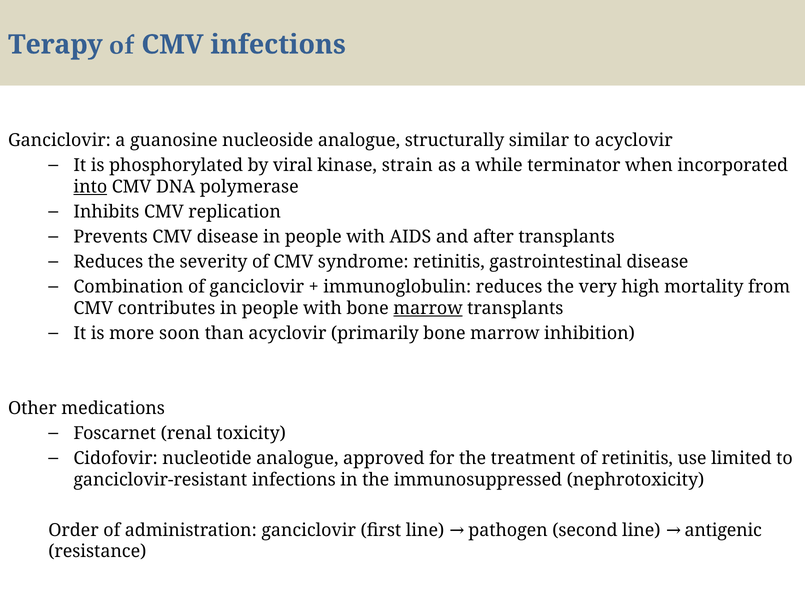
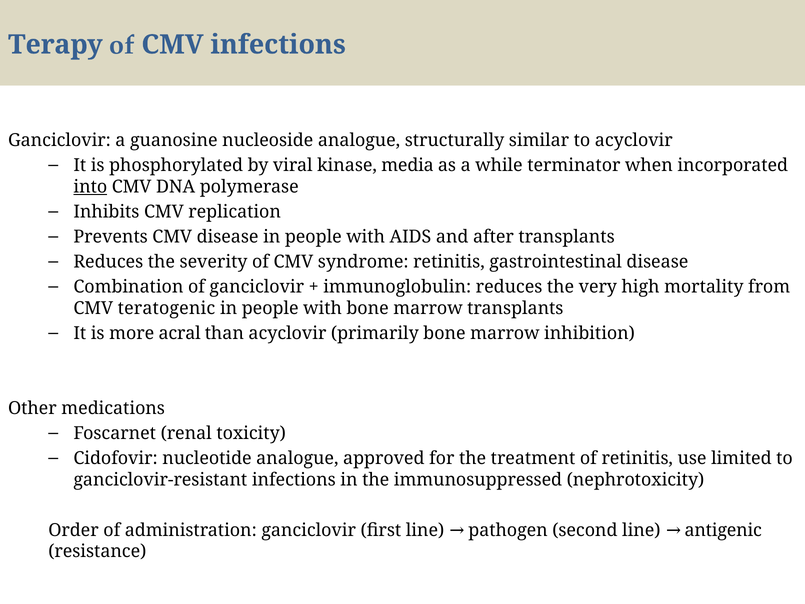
strain: strain -> media
contributes: contributes -> teratogenic
marrow at (428, 308) underline: present -> none
soon: soon -> acral
